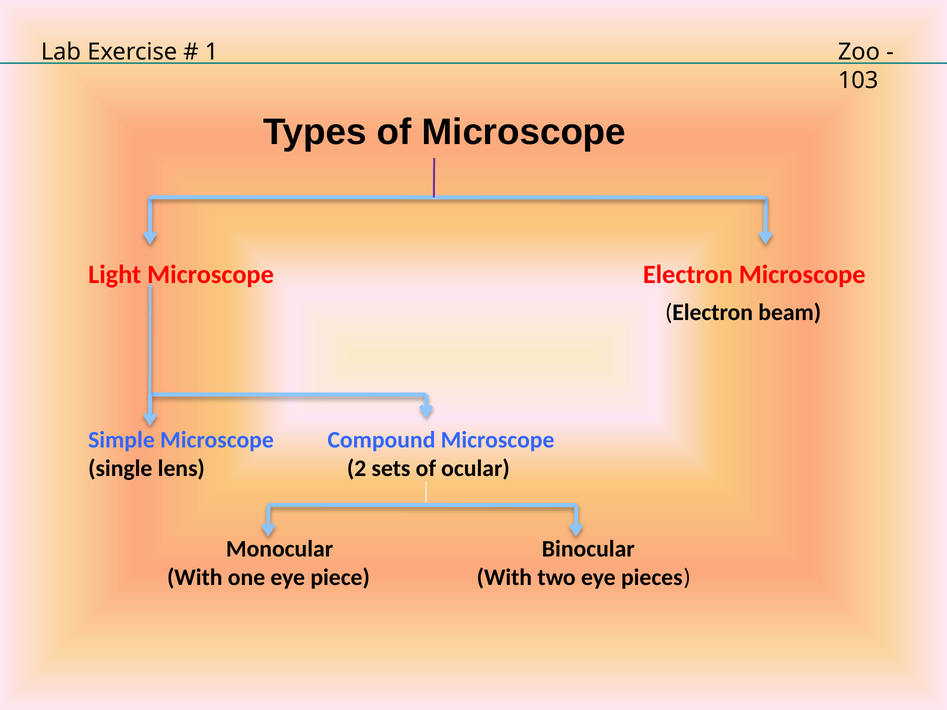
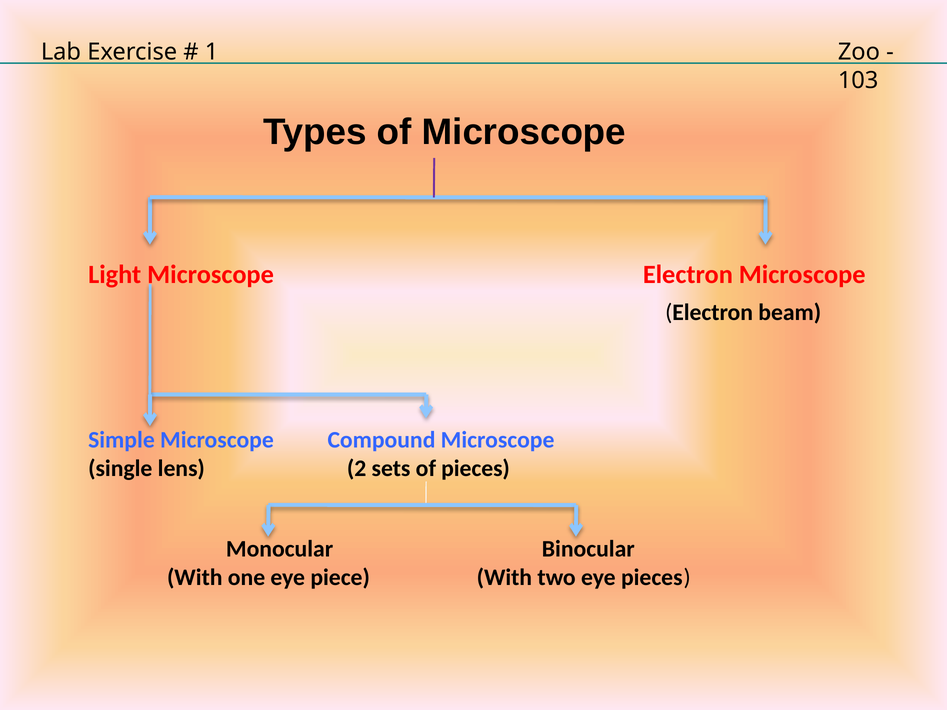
of ocular: ocular -> pieces
